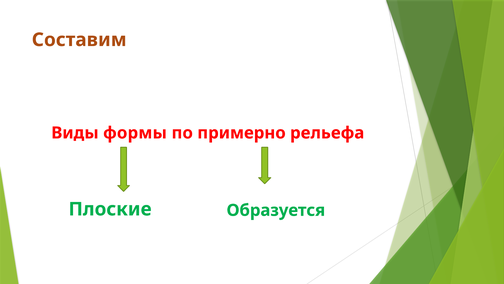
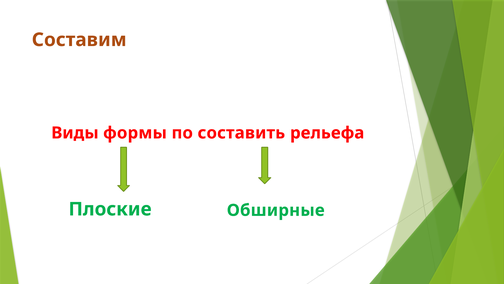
примерно: примерно -> составить
Образуется: Образуется -> Обширные
